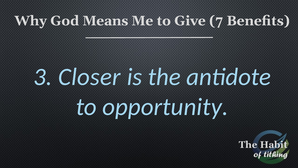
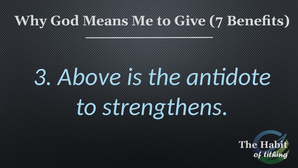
Closer: Closer -> Above
opportunity: opportunity -> strengthens
